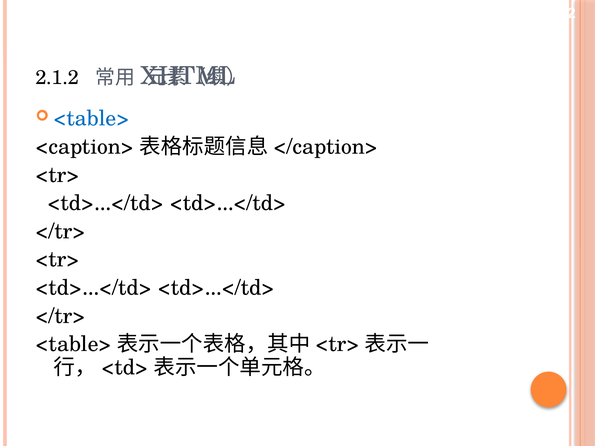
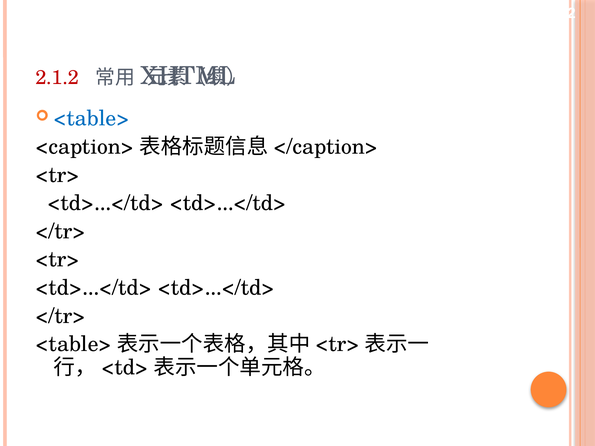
2.1.2 colour: black -> red
